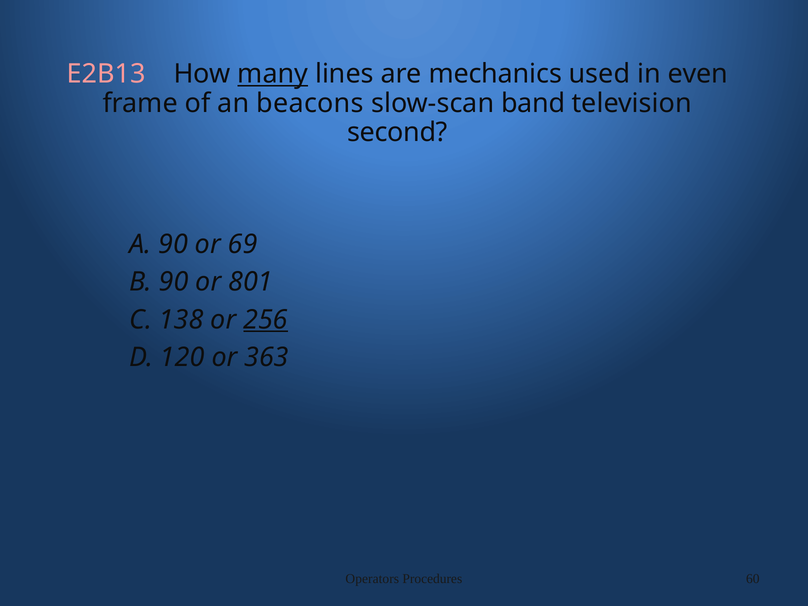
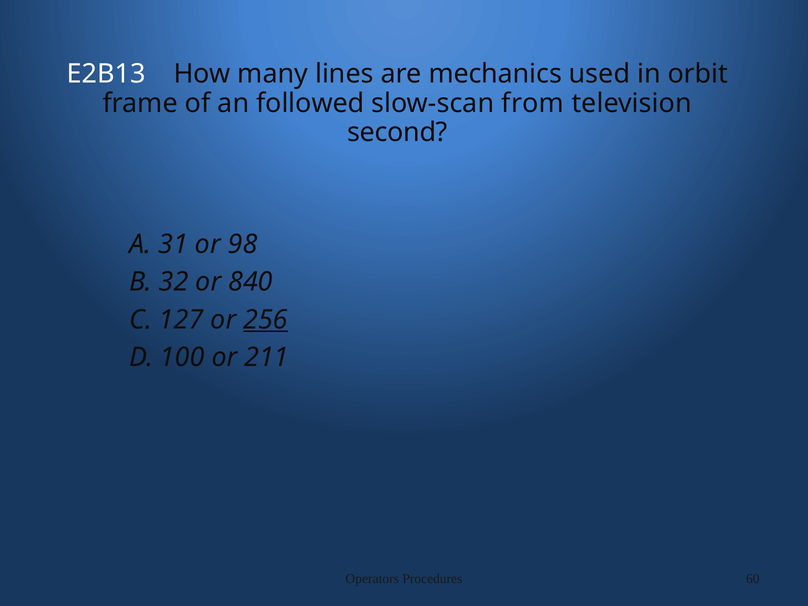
E2B13 colour: pink -> white
many underline: present -> none
even: even -> orbit
beacons: beacons -> followed
band: band -> from
A 90: 90 -> 31
69: 69 -> 98
B 90: 90 -> 32
801: 801 -> 840
138: 138 -> 127
120: 120 -> 100
363: 363 -> 211
